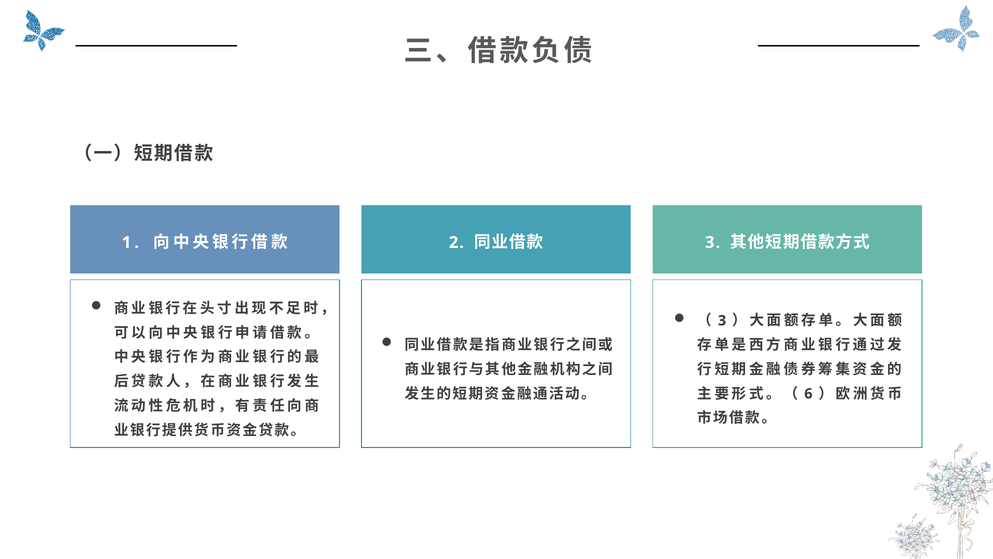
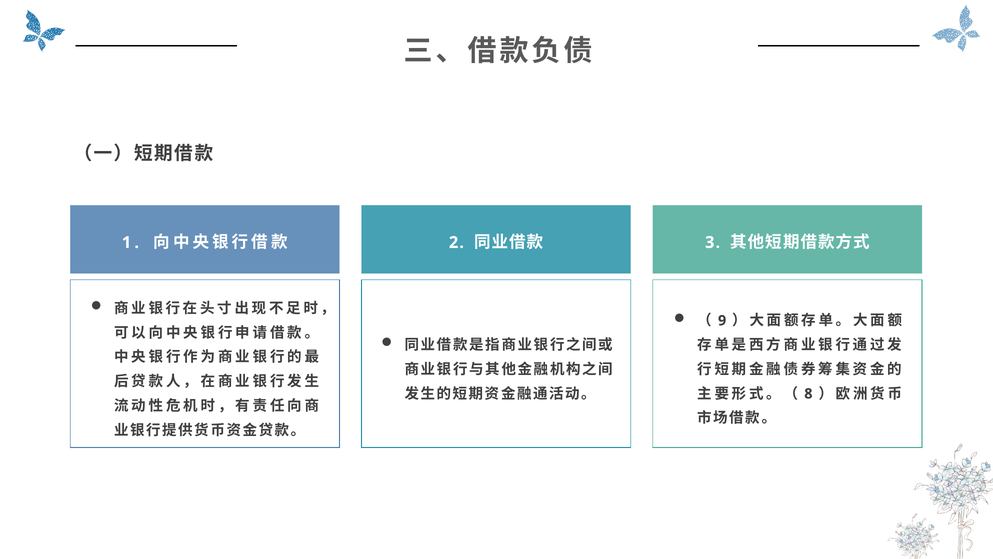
3 at (722, 320): 3 -> 9
6: 6 -> 8
